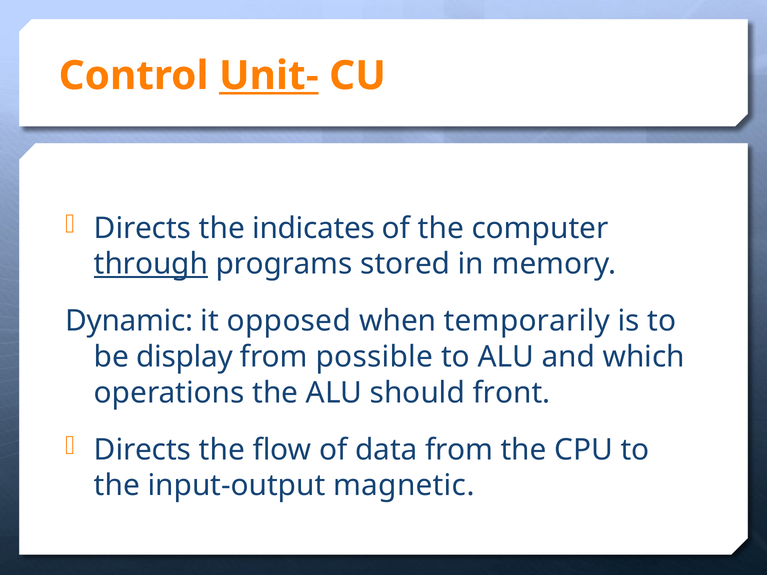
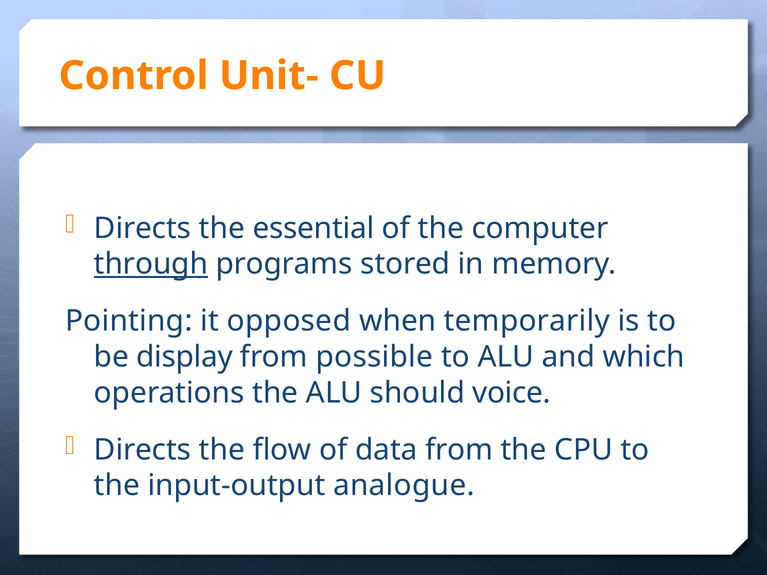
Unit- underline: present -> none
indicates: indicates -> essential
Dynamic: Dynamic -> Pointing
front: front -> voice
magnetic: magnetic -> analogue
